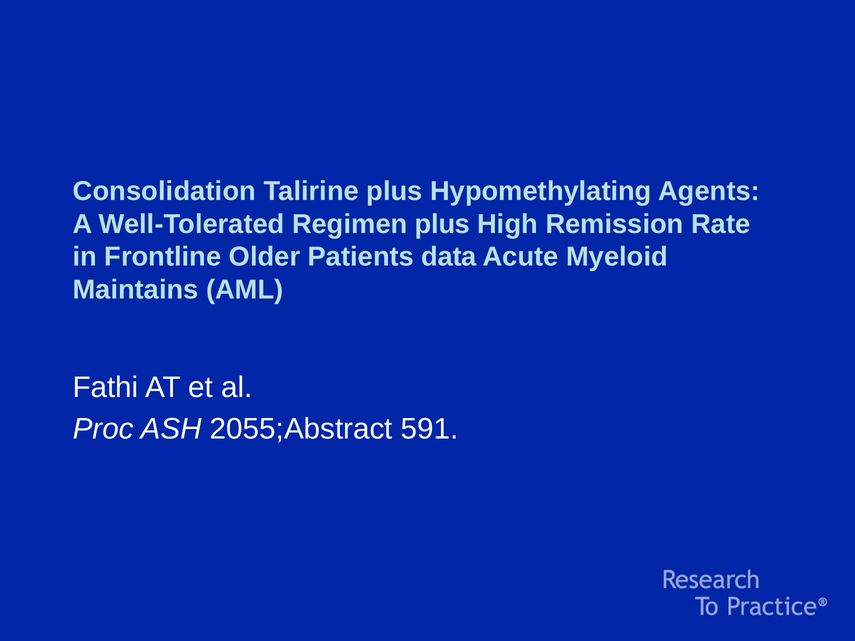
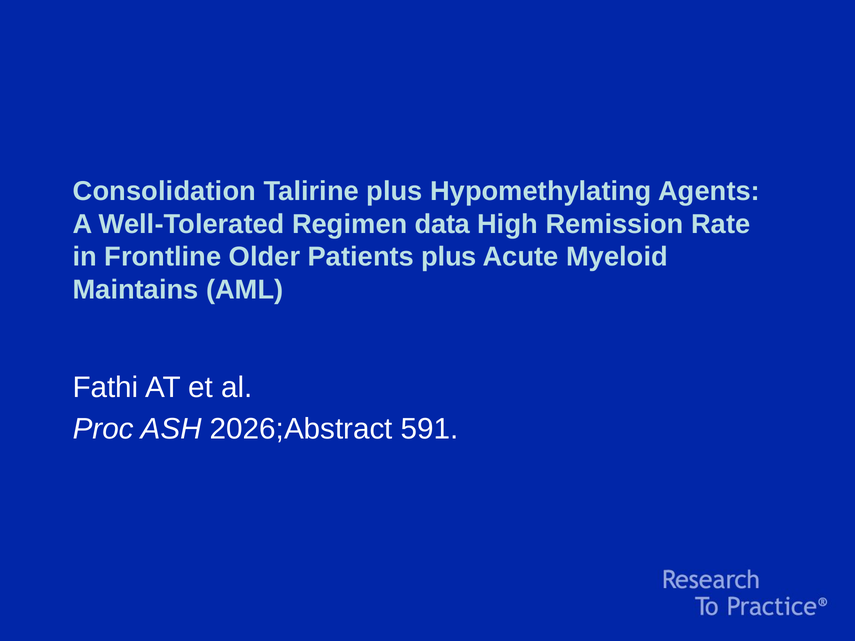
Regimen plus: plus -> data
Patients data: data -> plus
2055;Abstract: 2055;Abstract -> 2026;Abstract
